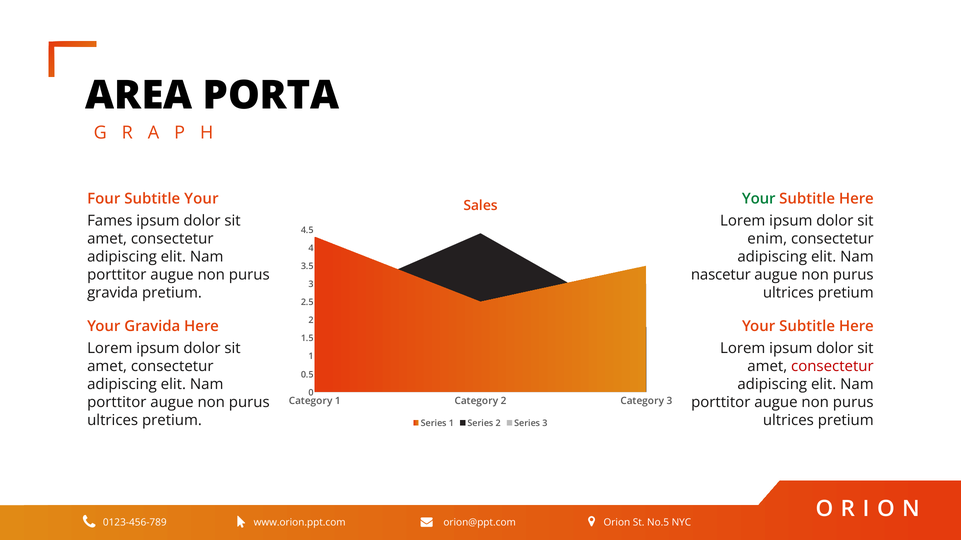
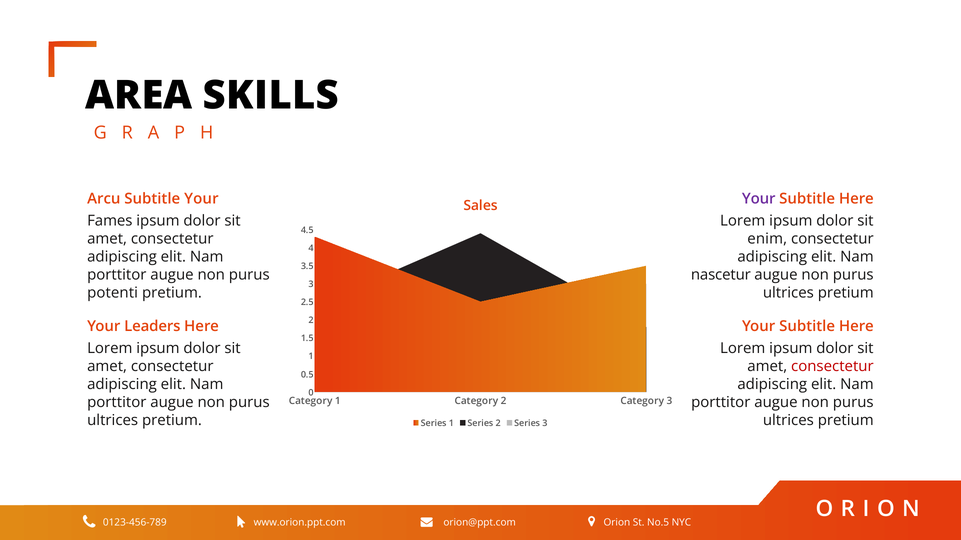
PORTA: PORTA -> SKILLS
Four: Four -> Arcu
Your at (759, 199) colour: green -> purple
gravida at (113, 293): gravida -> potenti
Your Gravida: Gravida -> Leaders
